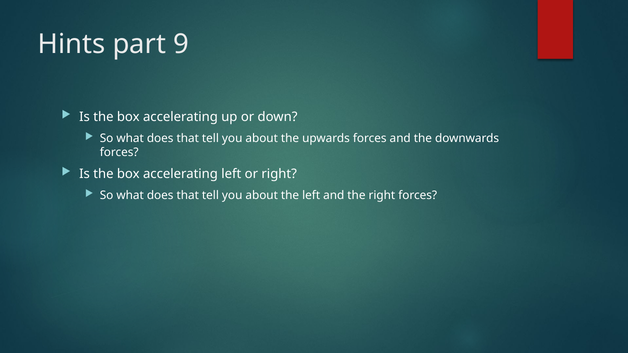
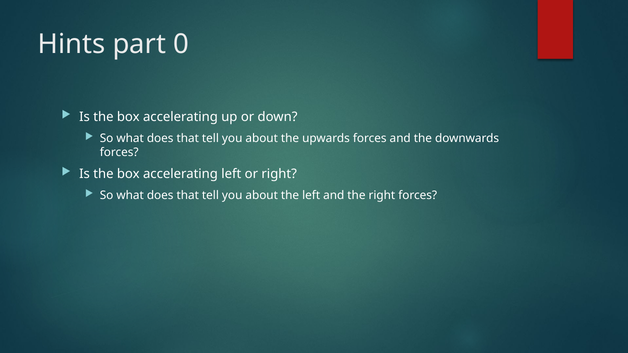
9: 9 -> 0
